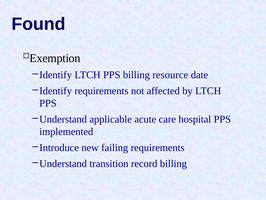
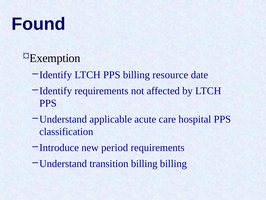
implemented: implemented -> classification
failing: failing -> period
transition record: record -> billing
